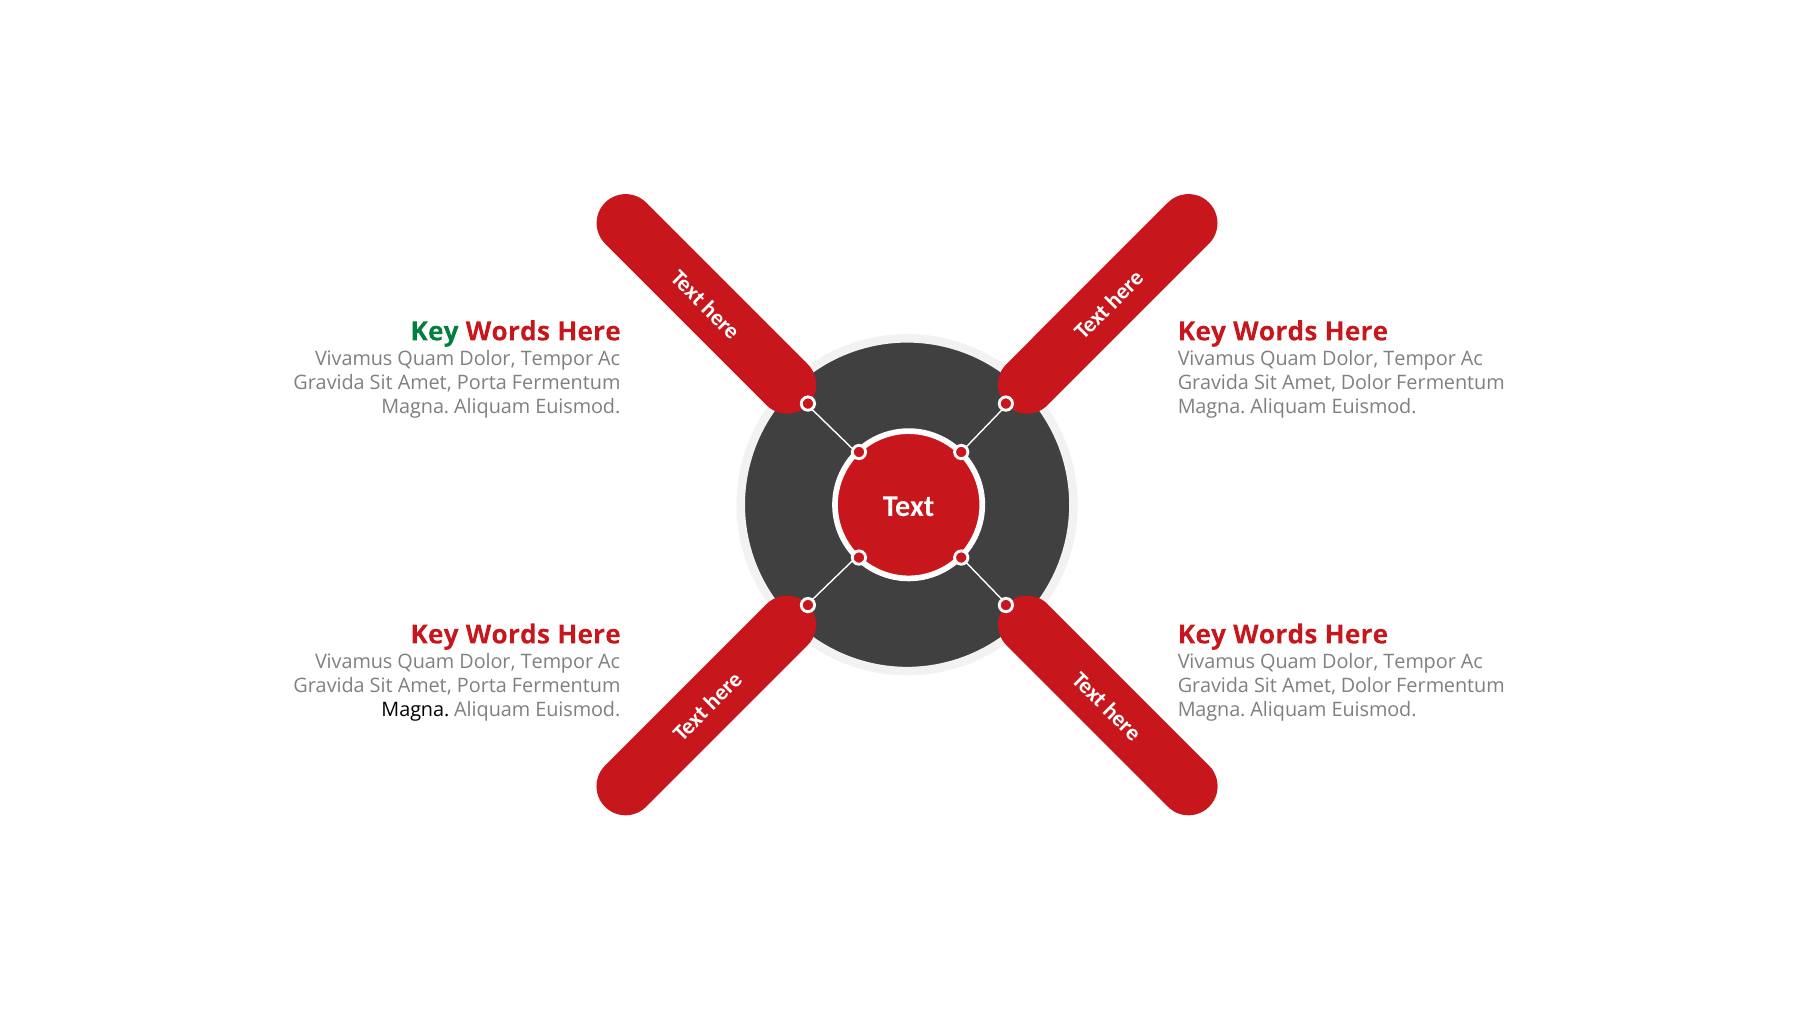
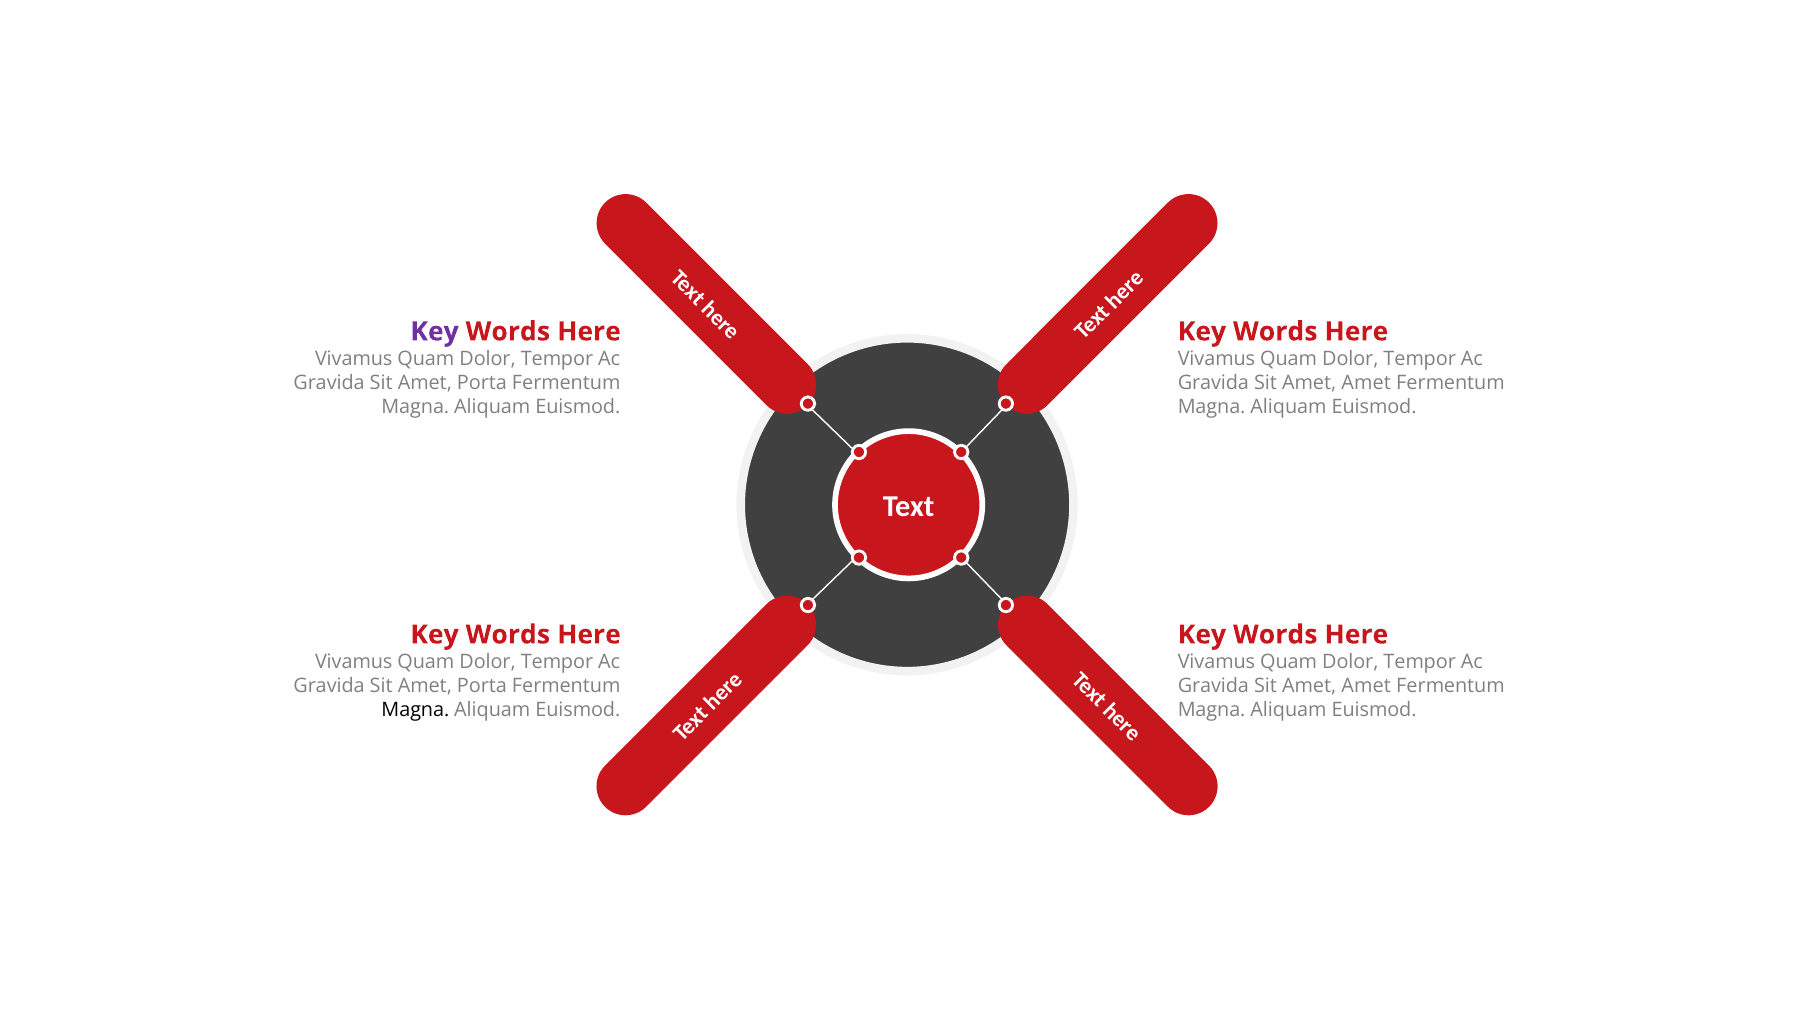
Key at (435, 332) colour: green -> purple
Dolor at (1366, 383): Dolor -> Amet
Dolor at (1366, 686): Dolor -> Amet
